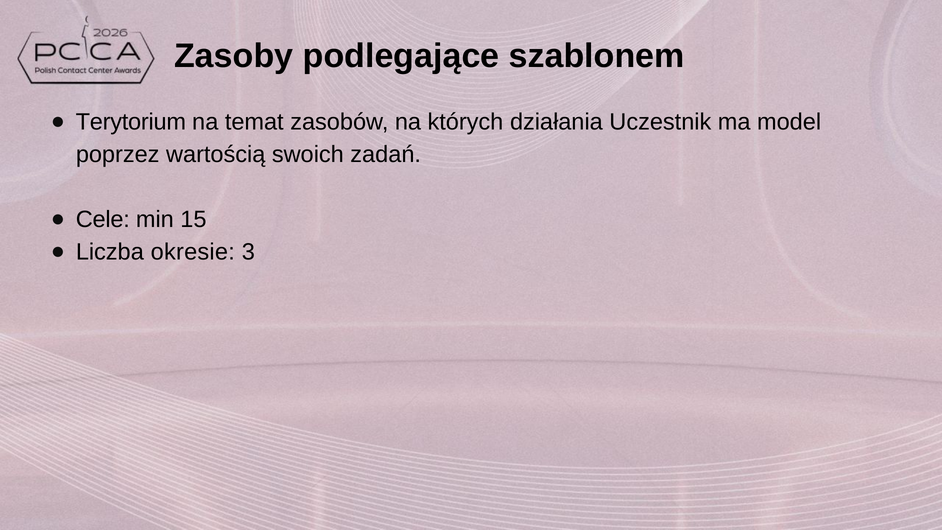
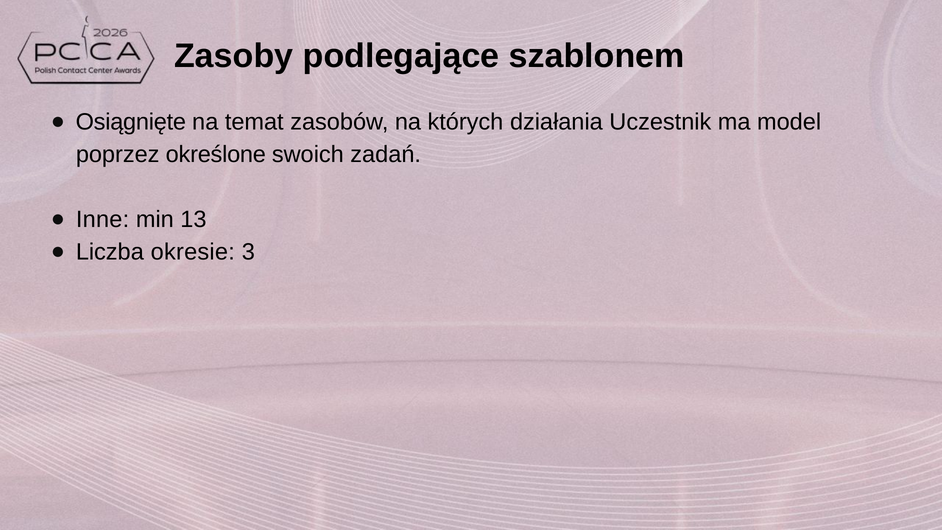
Terytorium: Terytorium -> Osiągnięte
wartością: wartością -> określone
Cele: Cele -> Inne
15: 15 -> 13
